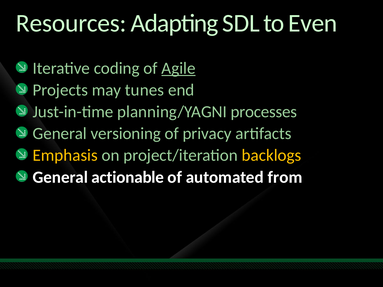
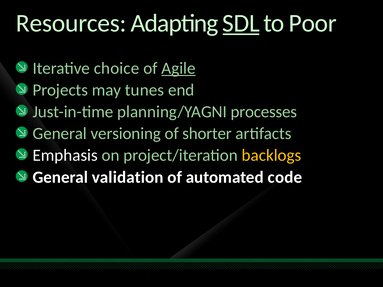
SDL underline: none -> present
Even: Even -> Poor
coding: coding -> choice
privacy: privacy -> shorter
Emphasis colour: yellow -> white
actionable: actionable -> validation
from: from -> code
